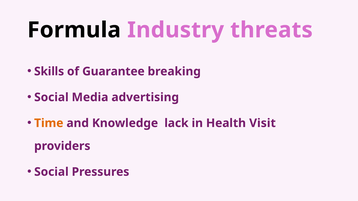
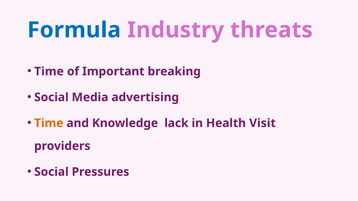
Formula colour: black -> blue
Skills at (49, 72): Skills -> Time
Guarantee: Guarantee -> Important
